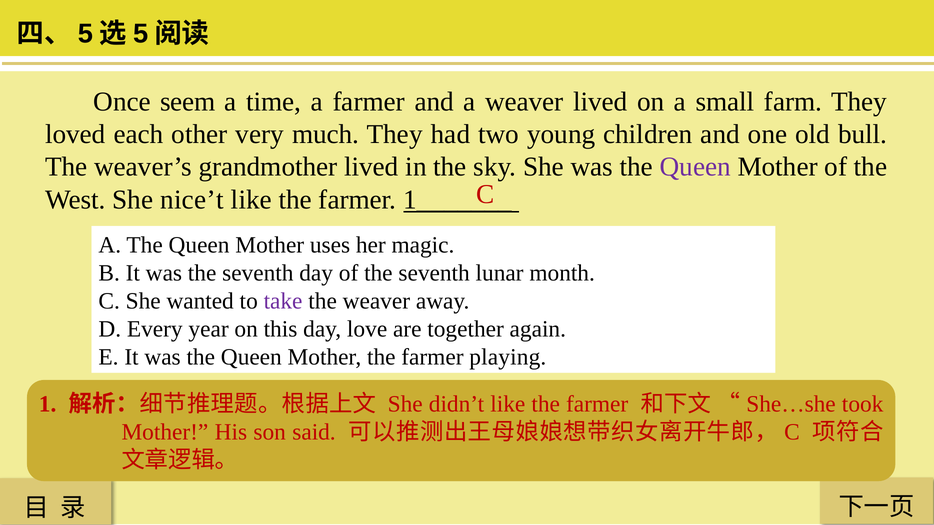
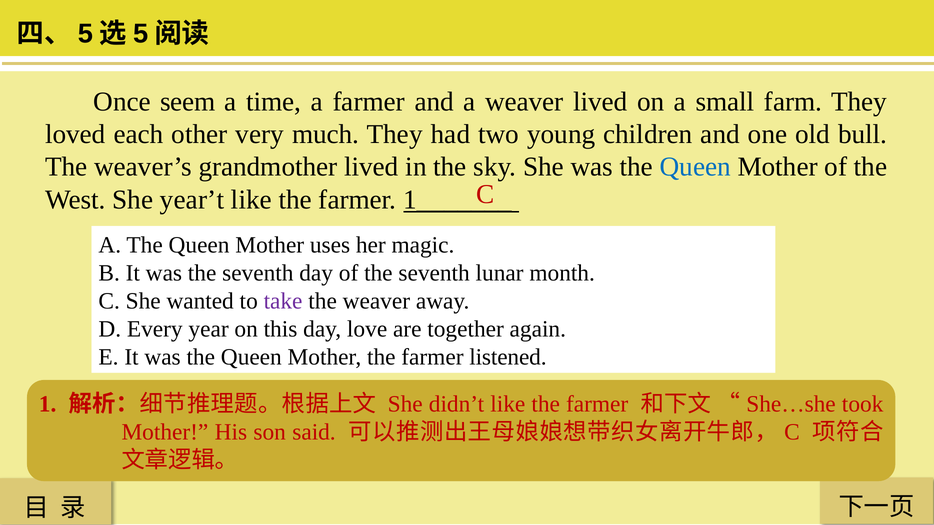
Queen at (695, 167) colour: purple -> blue
nice’t: nice’t -> year’t
playing: playing -> listened
